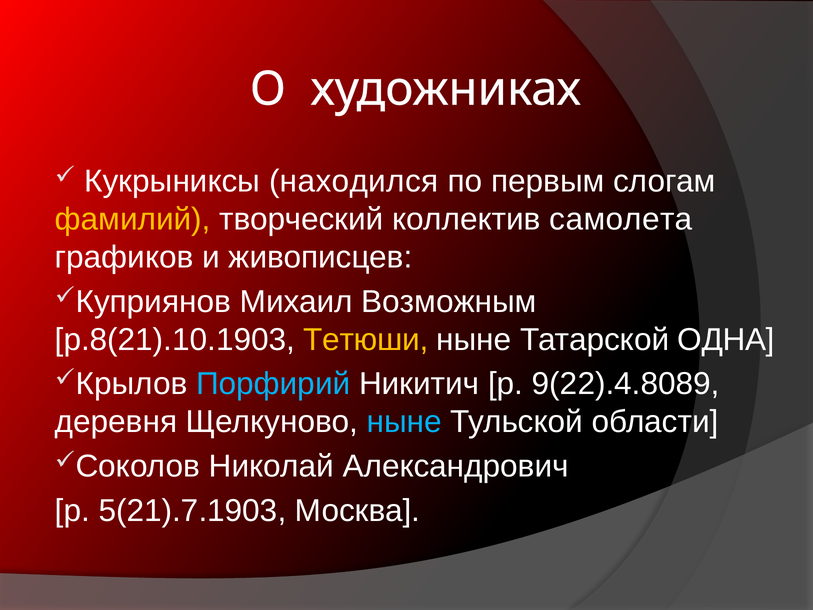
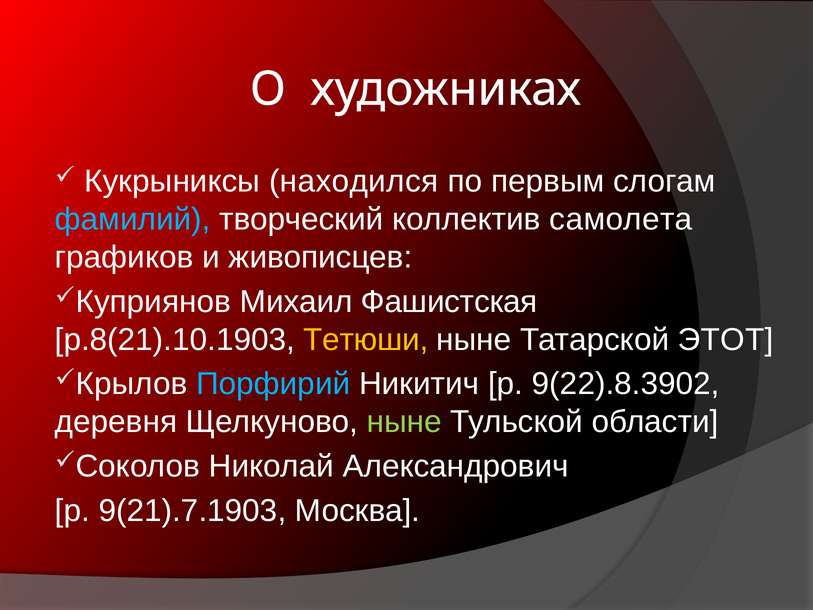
фамилий colour: yellow -> light blue
Возможным: Возможным -> Фашистская
ОДНА: ОДНА -> ЭТОТ
9(22).4.8089: 9(22).4.8089 -> 9(22).8.3902
ныне at (404, 422) colour: light blue -> light green
5(21).7.1903: 5(21).7.1903 -> 9(21).7.1903
